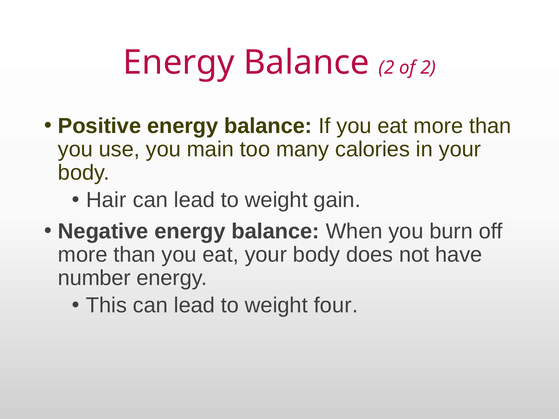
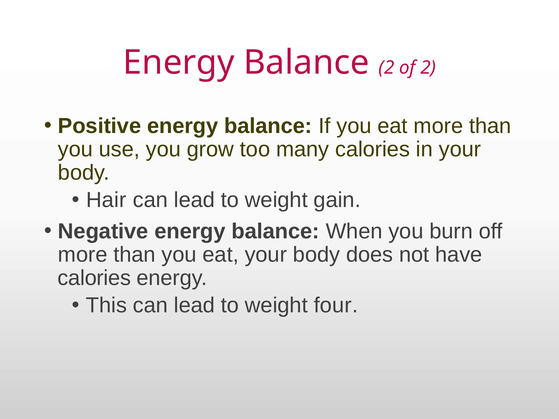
main: main -> grow
number at (94, 278): number -> calories
